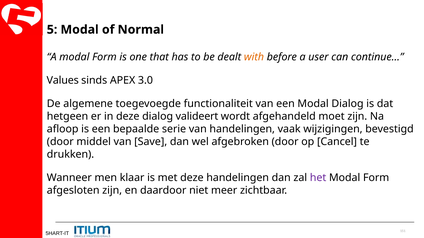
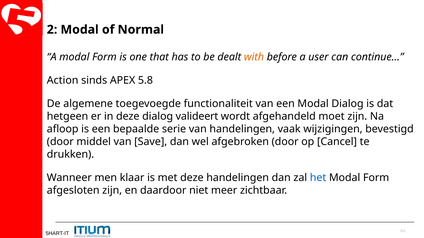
5: 5 -> 2
Values: Values -> Action
3.0: 3.0 -> 5.8
het colour: purple -> blue
